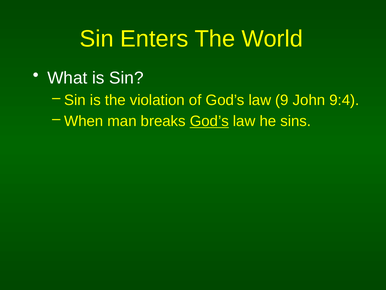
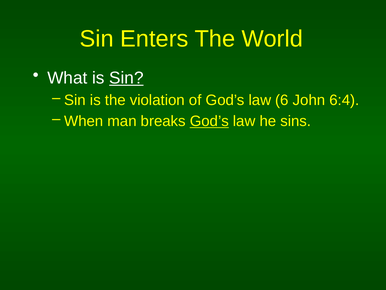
Sin at (126, 78) underline: none -> present
9: 9 -> 6
9:4: 9:4 -> 6:4
